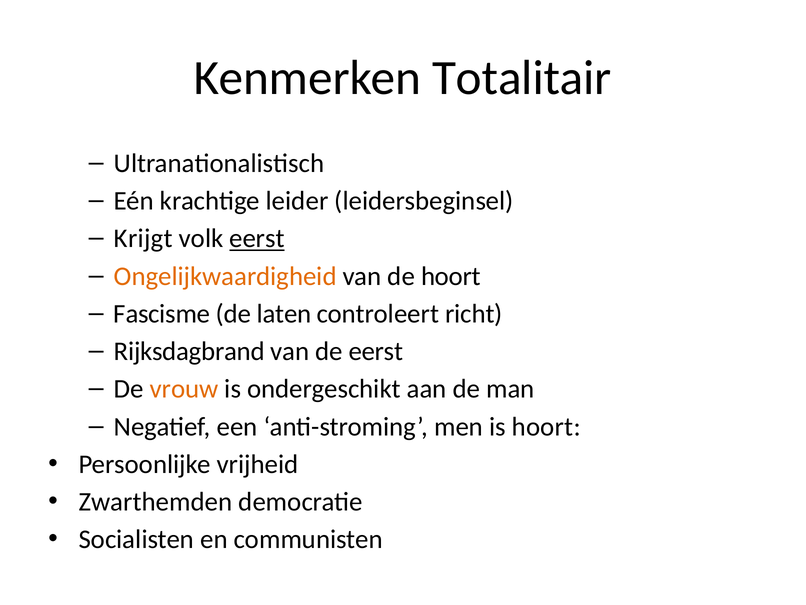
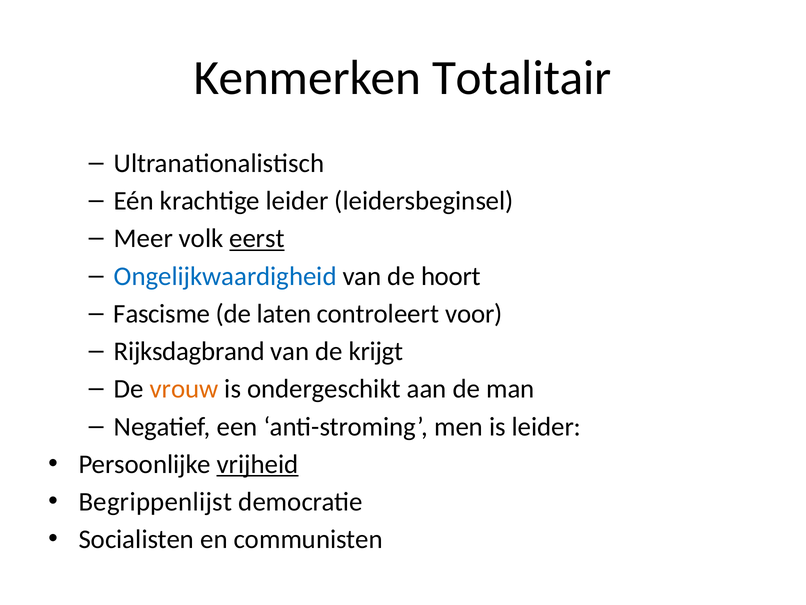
Krijgt: Krijgt -> Meer
Ongelijkwaardigheid colour: orange -> blue
richt: richt -> voor
de eerst: eerst -> krijgt
is hoort: hoort -> leider
vrijheid underline: none -> present
Zwarthemden: Zwarthemden -> Begrippenlijst
